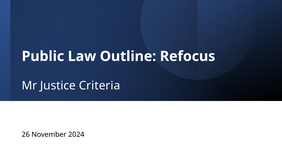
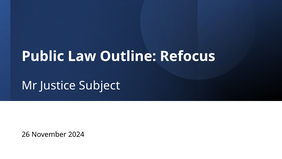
Criteria: Criteria -> Subject
